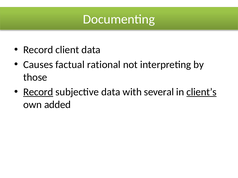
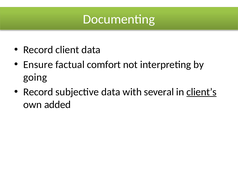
Causes: Causes -> Ensure
rational: rational -> comfort
those: those -> going
Record at (38, 92) underline: present -> none
